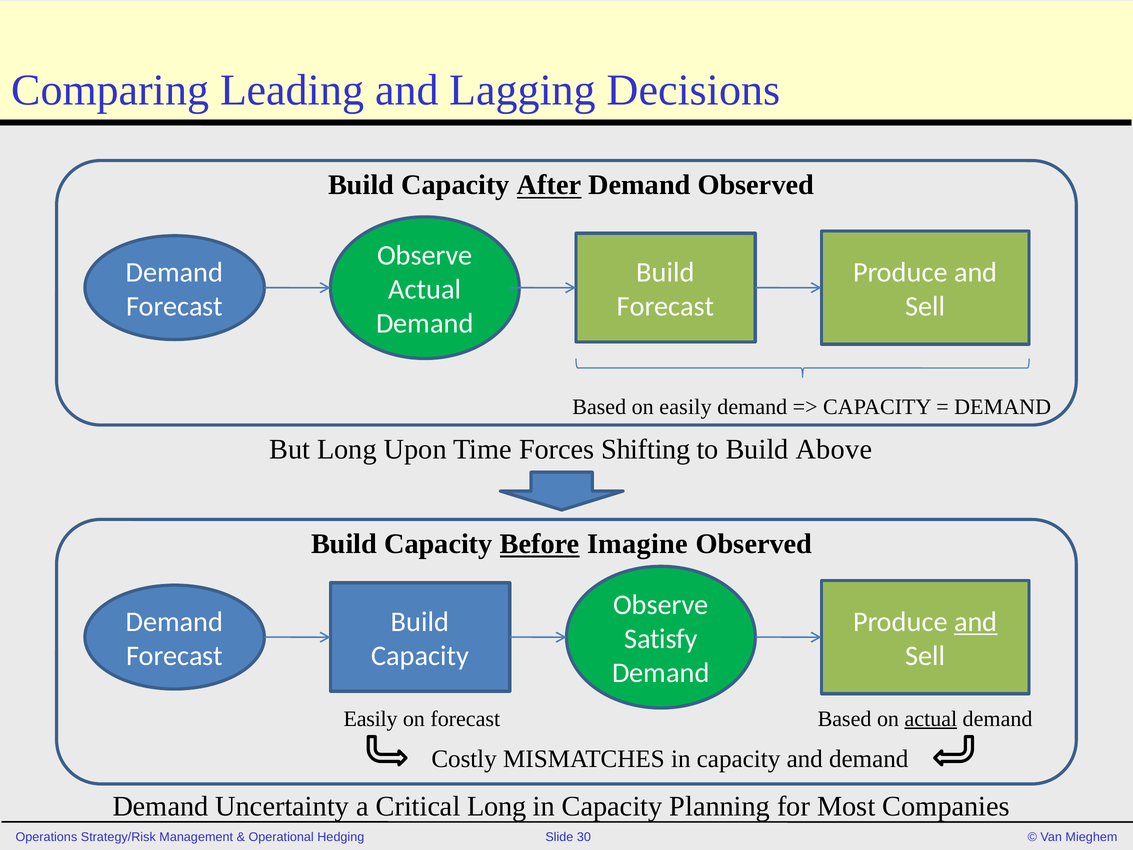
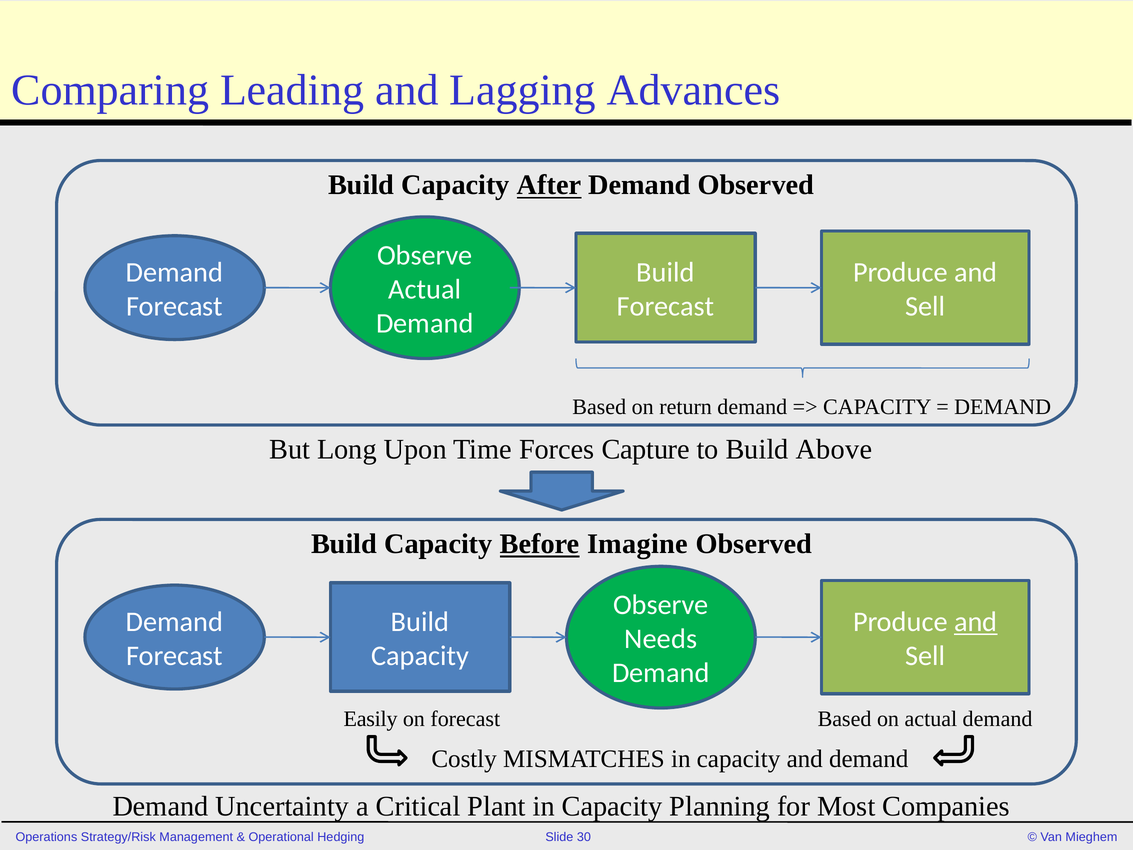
Decisions: Decisions -> Advances
on easily: easily -> return
Shifting: Shifting -> Capture
Satisfy: Satisfy -> Needs
actual at (931, 719) underline: present -> none
Critical Long: Long -> Plant
